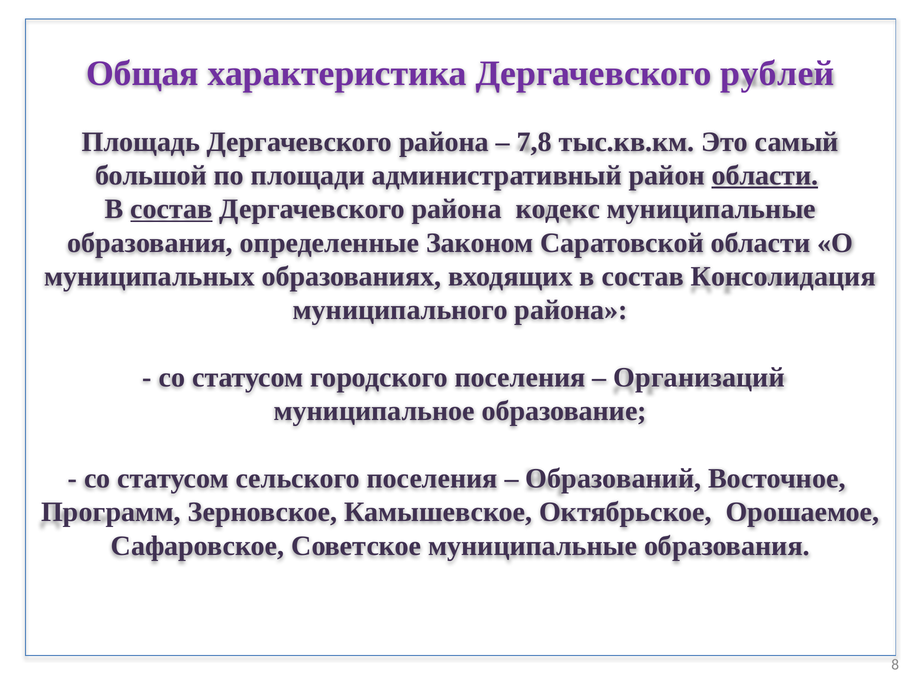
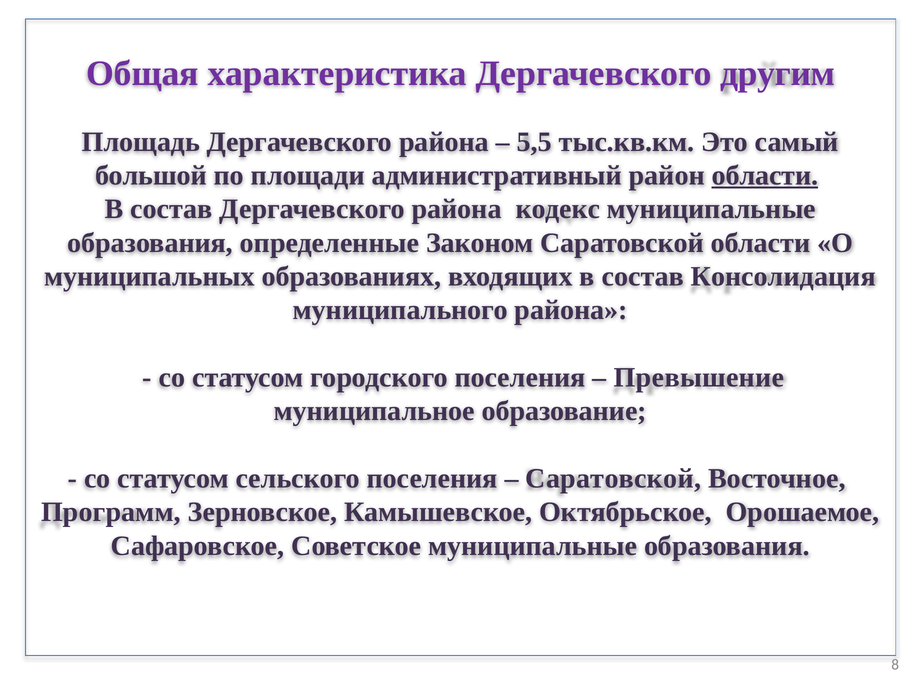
рублей: рублей -> другим
7,8: 7,8 -> 5,5
состав at (171, 209) underline: present -> none
Организаций: Организаций -> Превышение
Образований at (613, 479): Образований -> Саратовской
